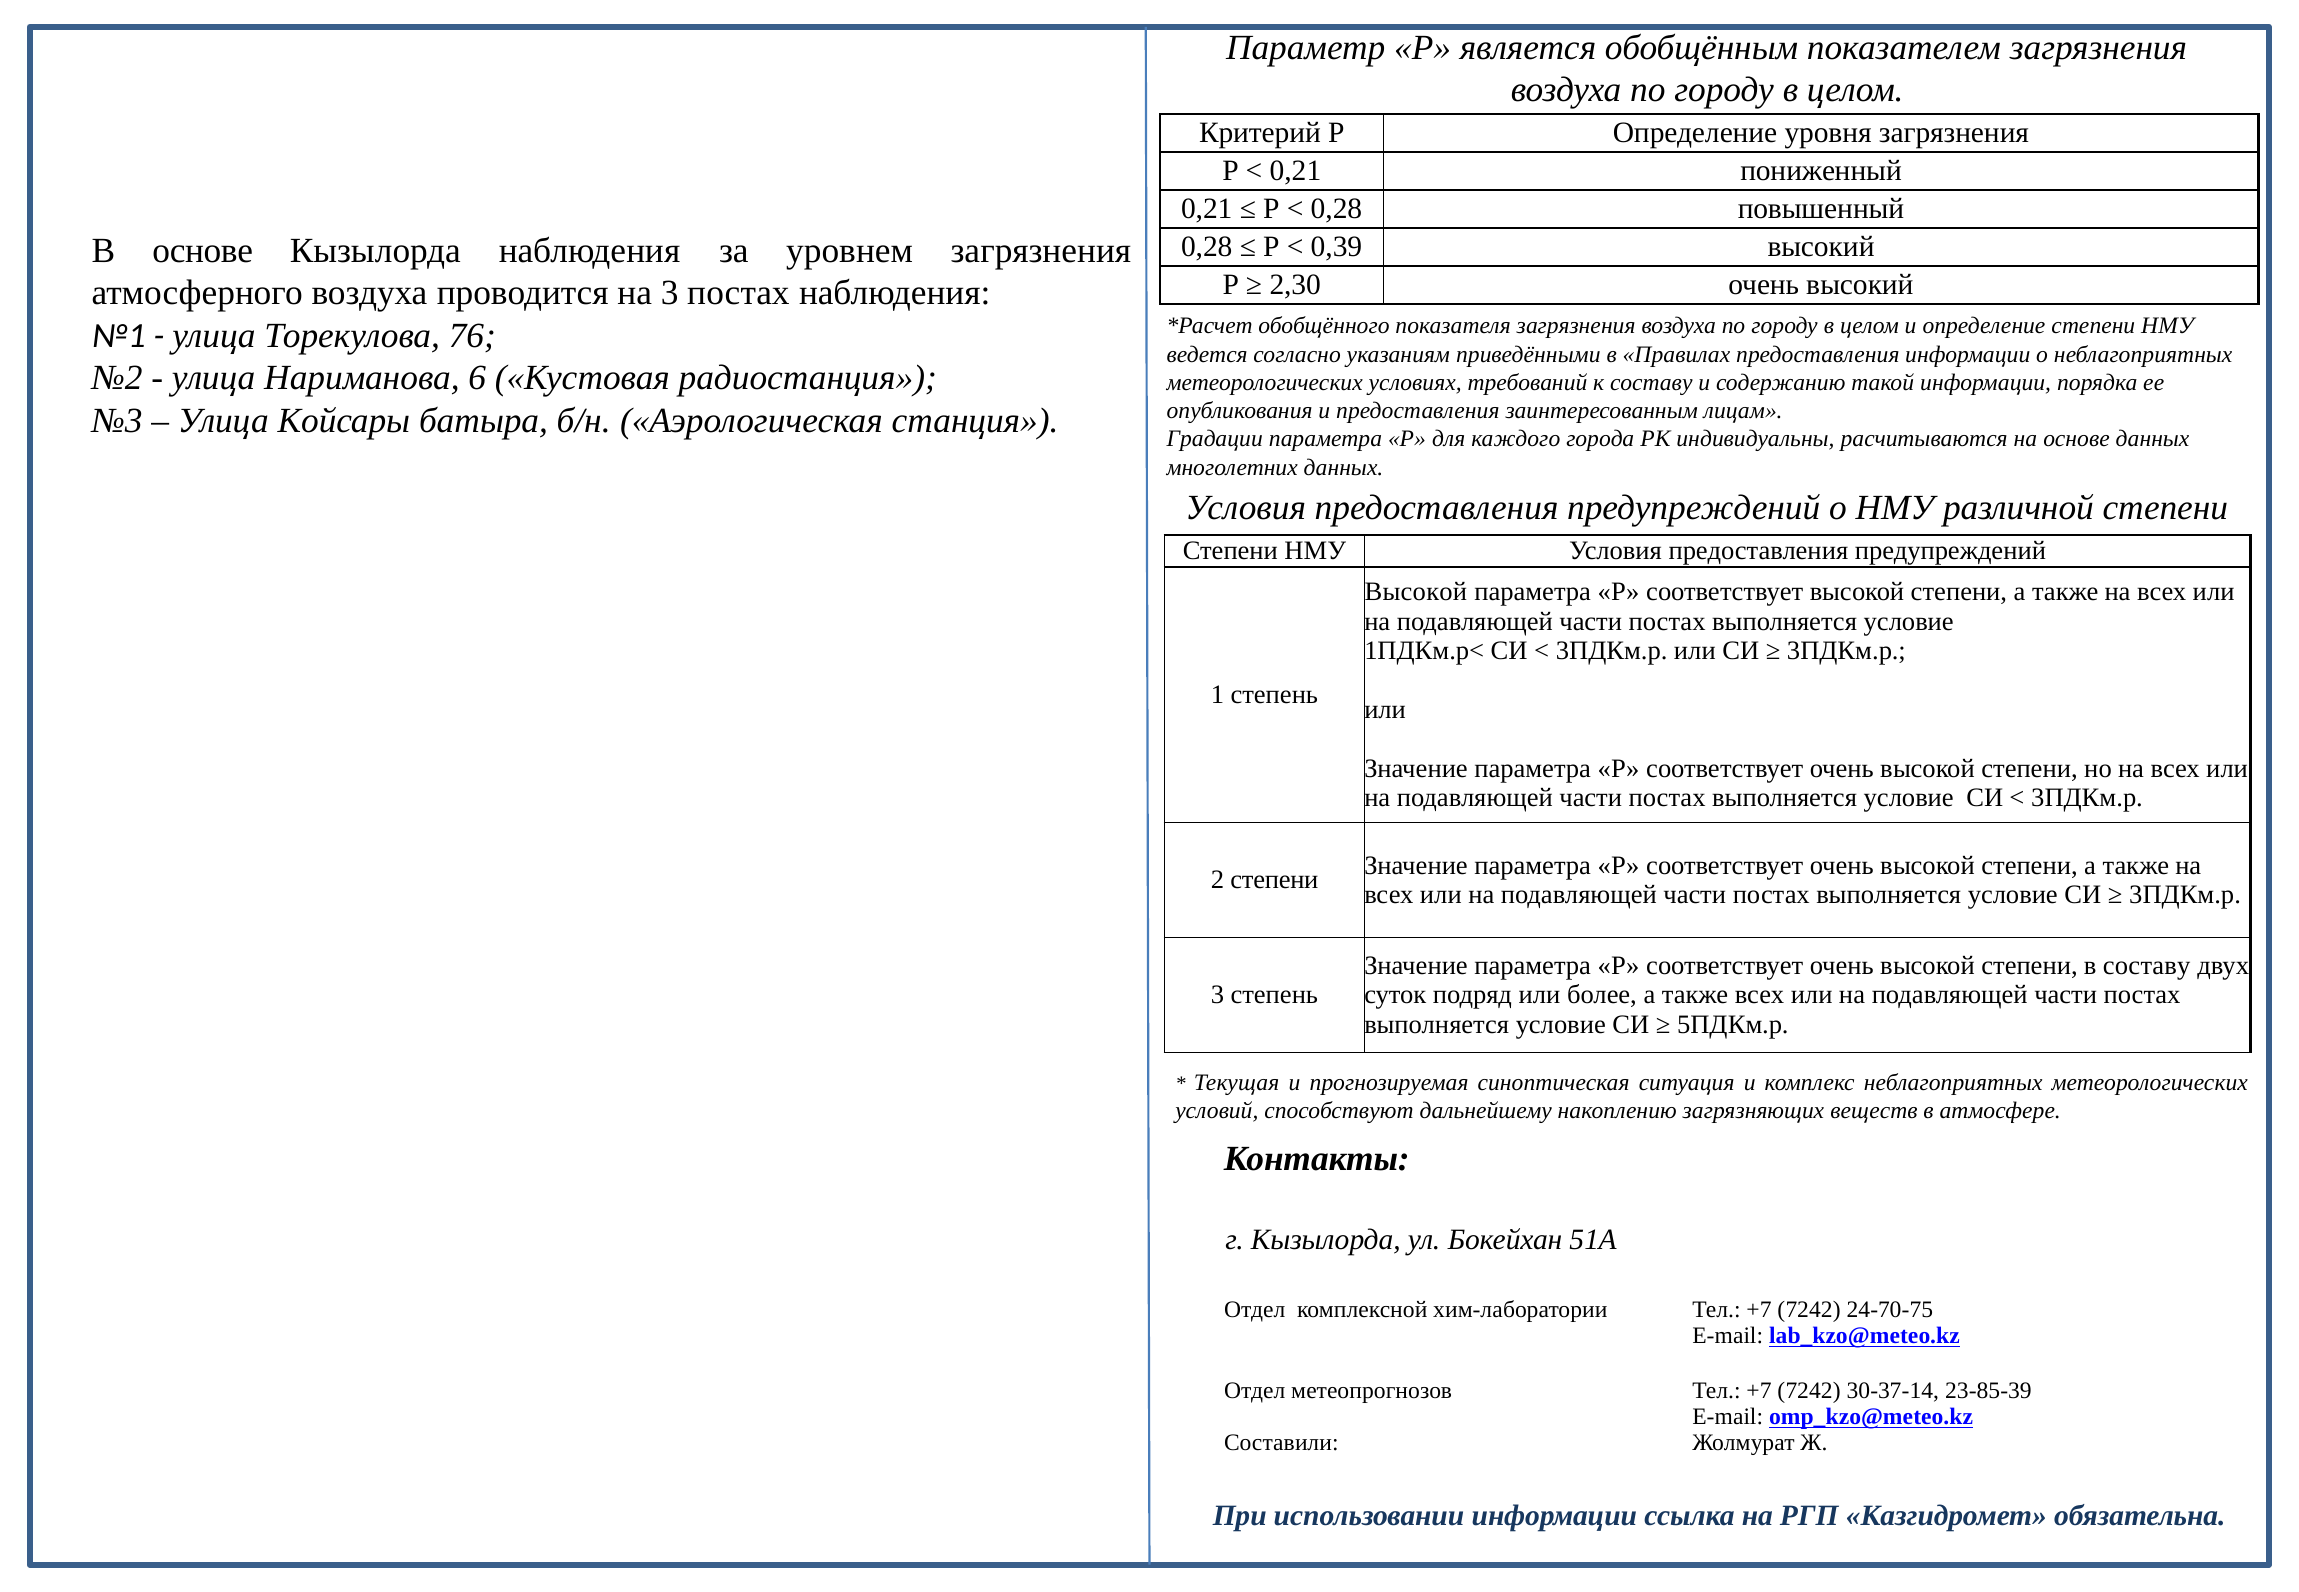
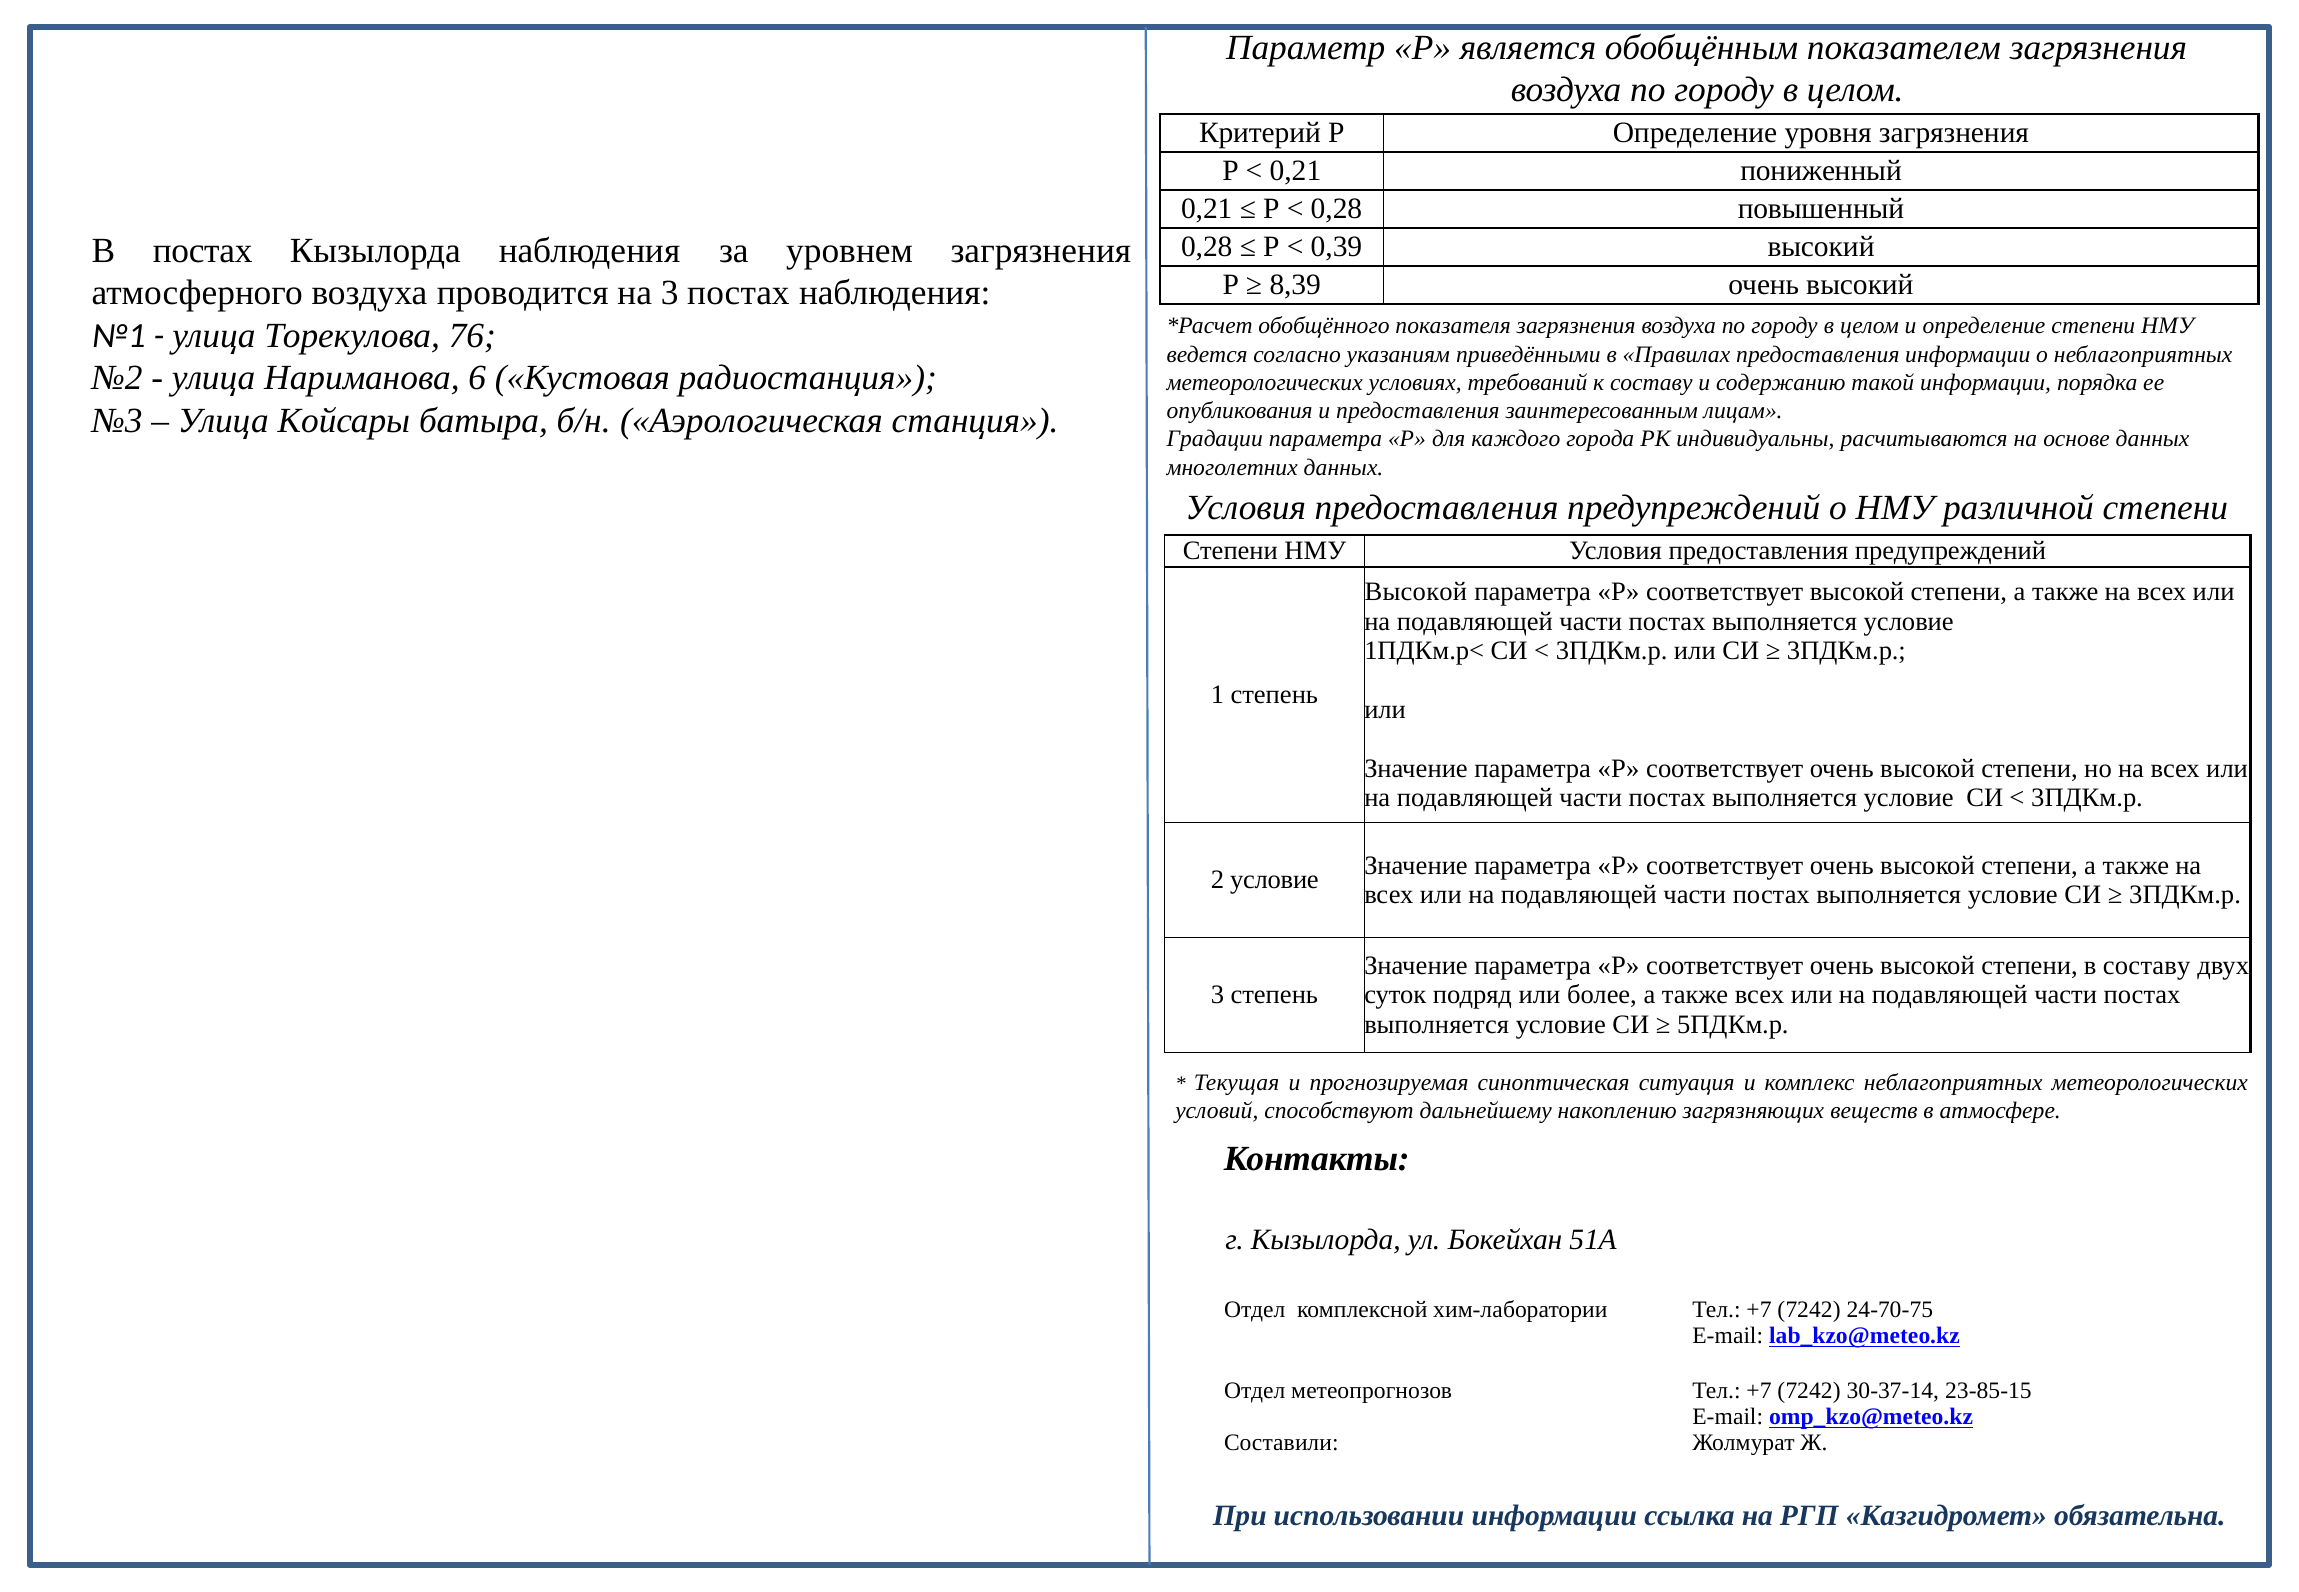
В основе: основе -> постах
2,30: 2,30 -> 8,39
2 степени: степени -> условие
23-85-39: 23-85-39 -> 23-85-15
